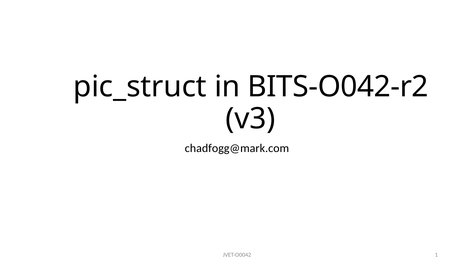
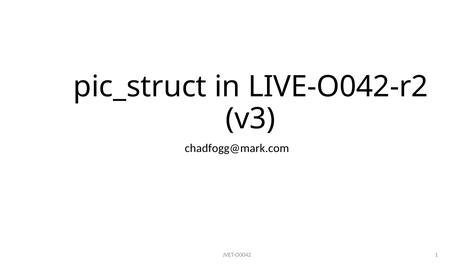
BITS-O042-r2: BITS-O042-r2 -> LIVE-O042-r2
